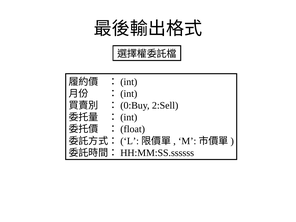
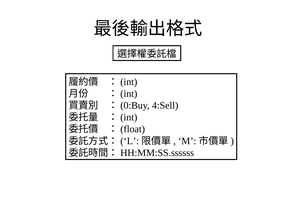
2:Sell: 2:Sell -> 4:Sell
